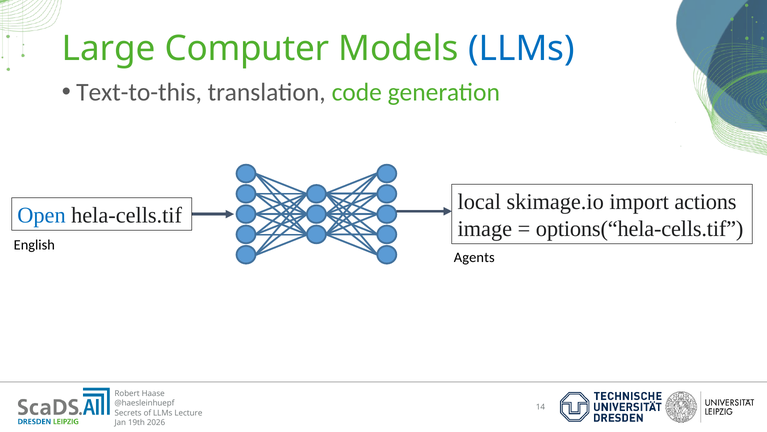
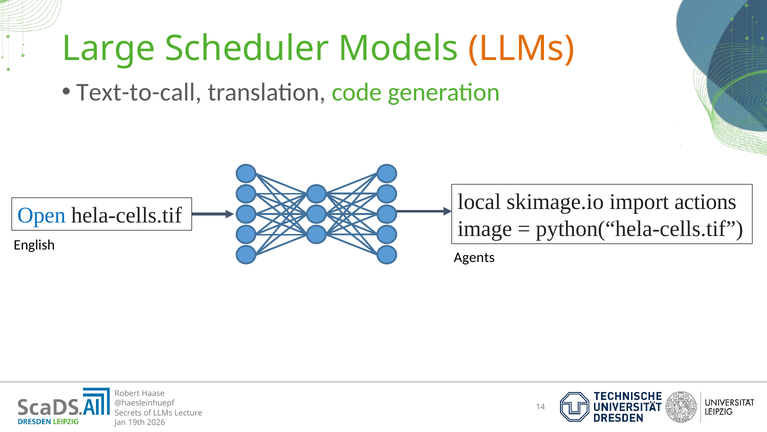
Computer: Computer -> Scheduler
LLMs at (521, 49) colour: blue -> orange
Text-to-this: Text-to-this -> Text-to-call
options(“hela-cells.tif: options(“hela-cells.tif -> python(“hela-cells.tif
